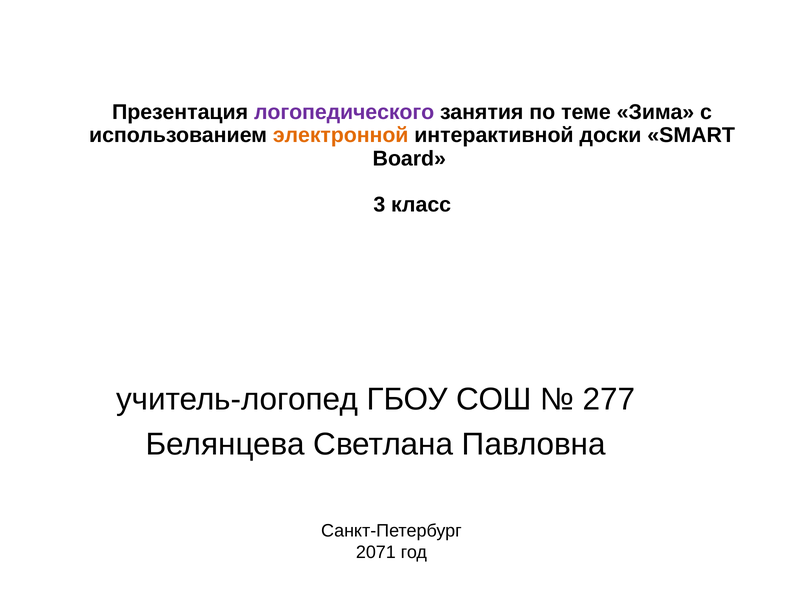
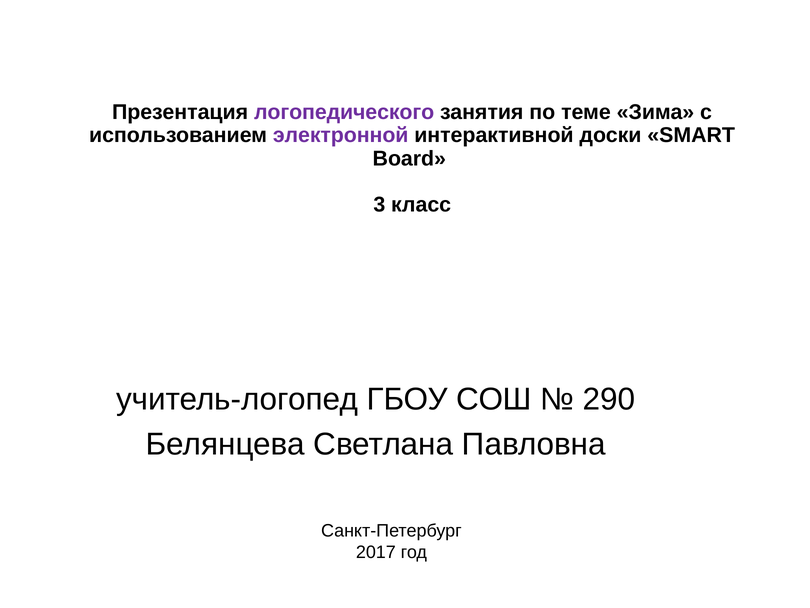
электронной colour: orange -> purple
277: 277 -> 290
2071: 2071 -> 2017
